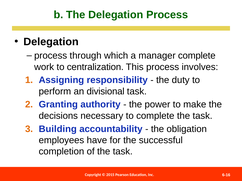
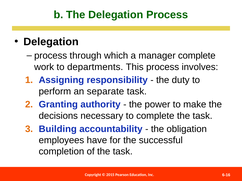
centralization: centralization -> departments
divisional: divisional -> separate
